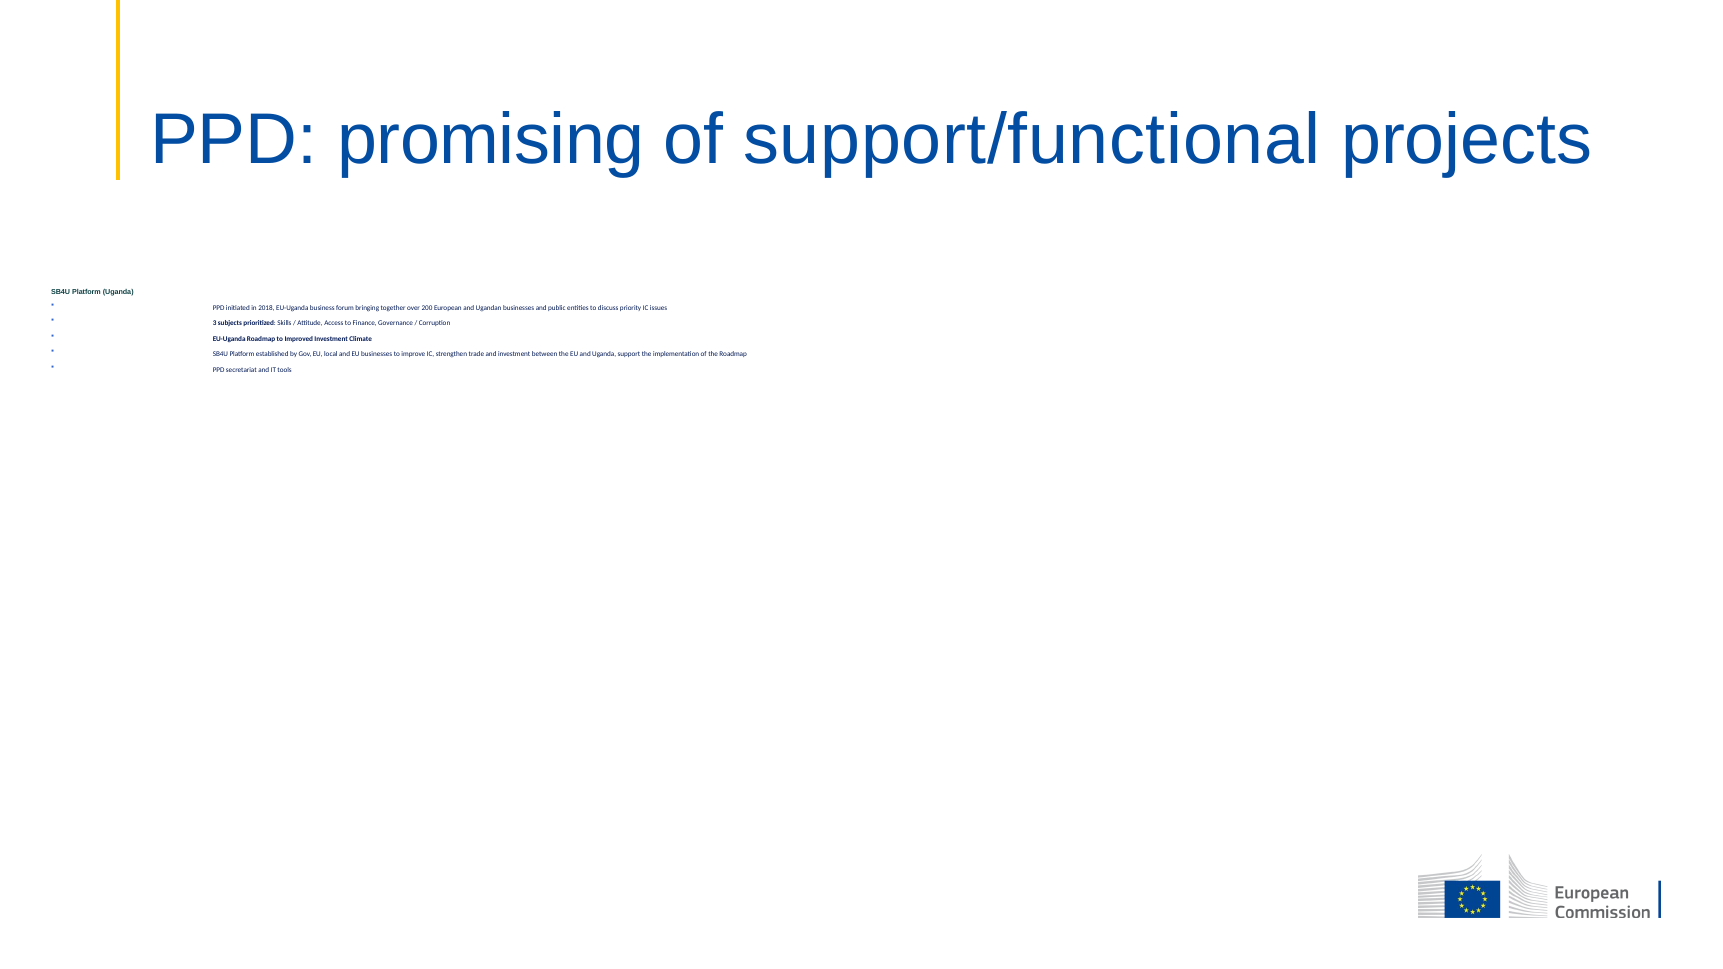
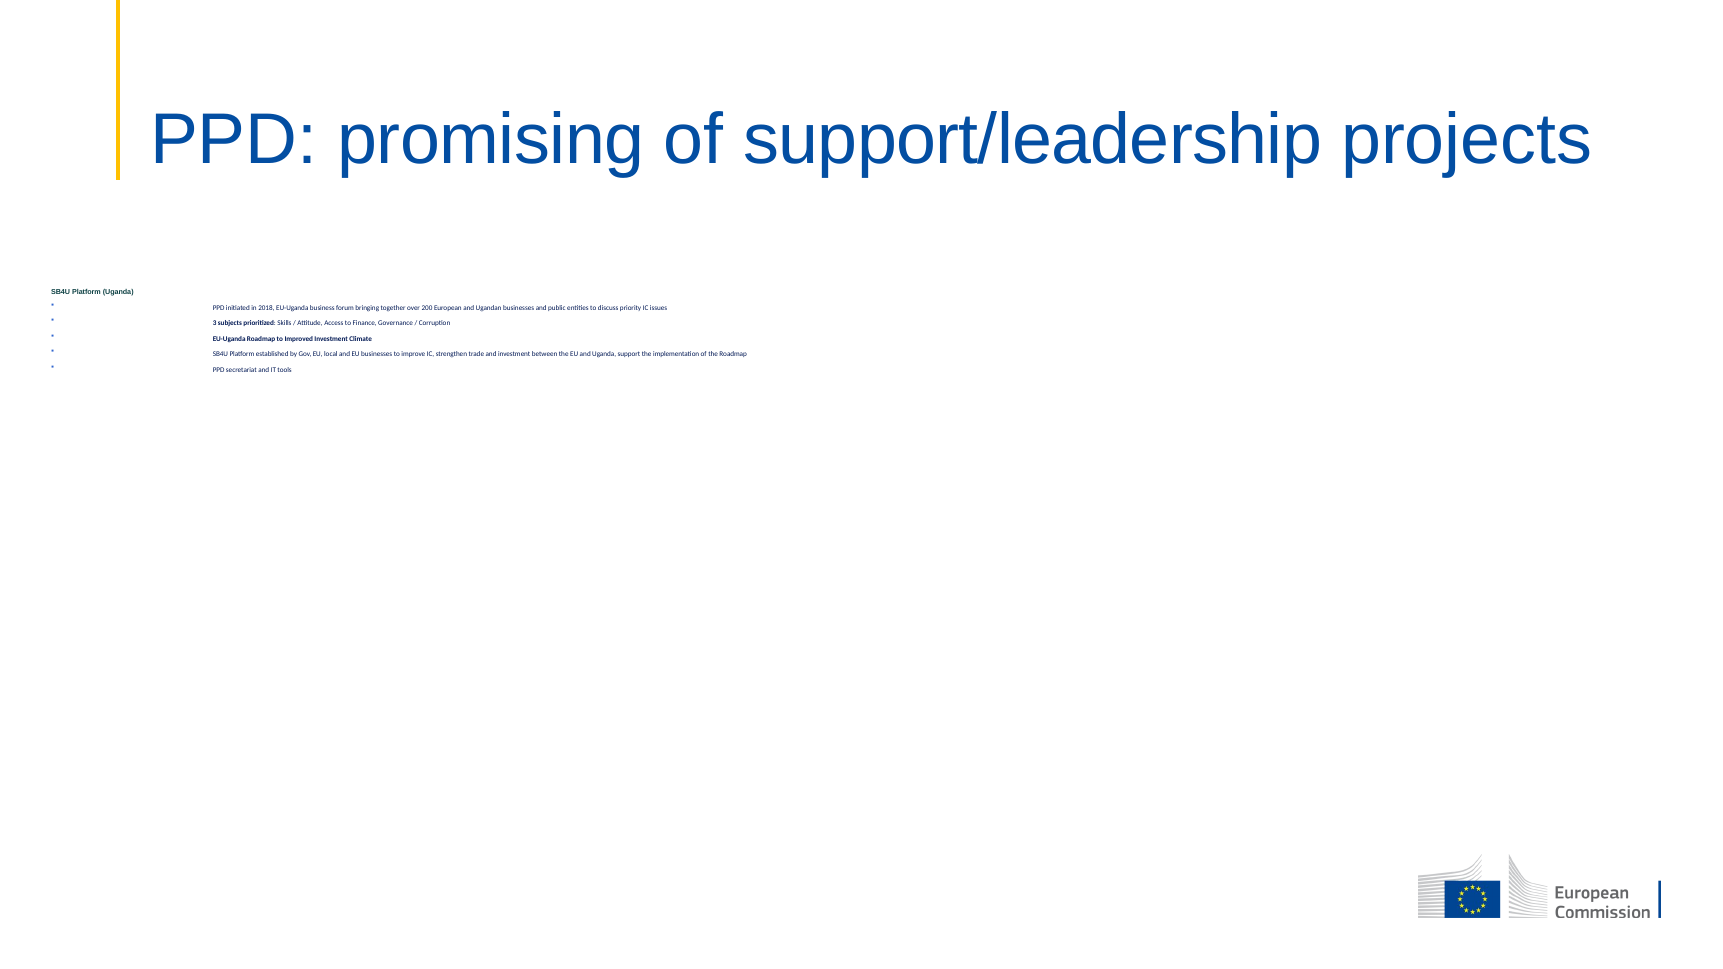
support/functional: support/functional -> support/leadership
